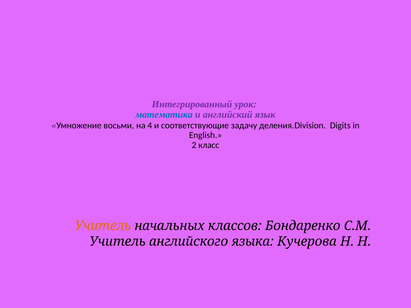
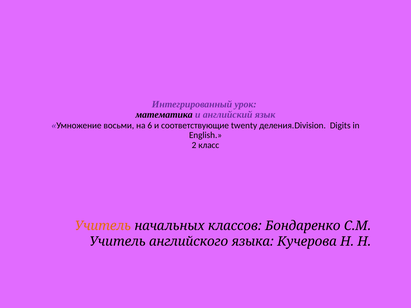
математика colour: blue -> black
4: 4 -> 6
задачу: задачу -> twenty
